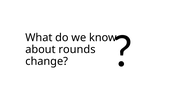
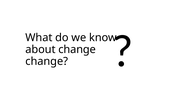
about rounds: rounds -> change
